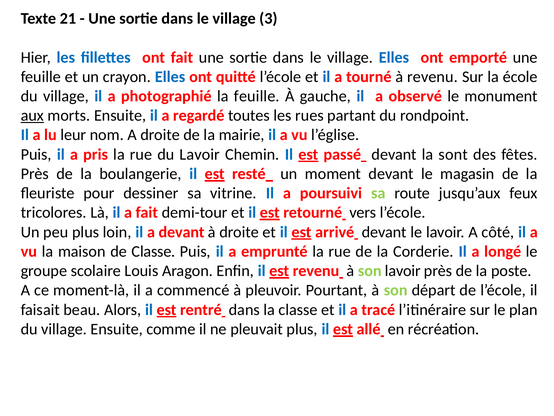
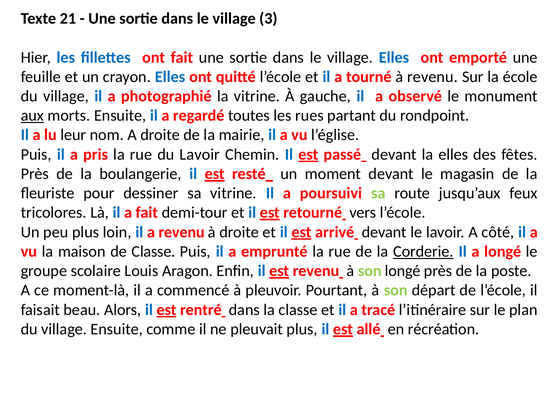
la feuille: feuille -> vitrine
la sont: sont -> elles
a devant: devant -> revenu
Corderie underline: none -> present
son lavoir: lavoir -> longé
